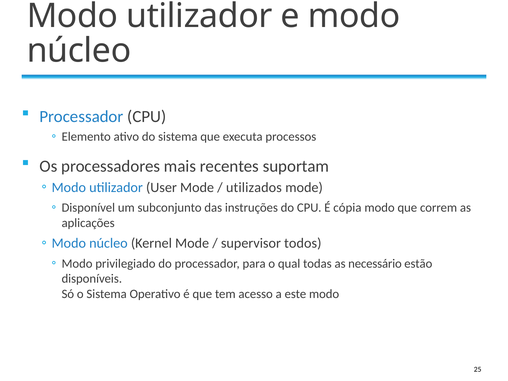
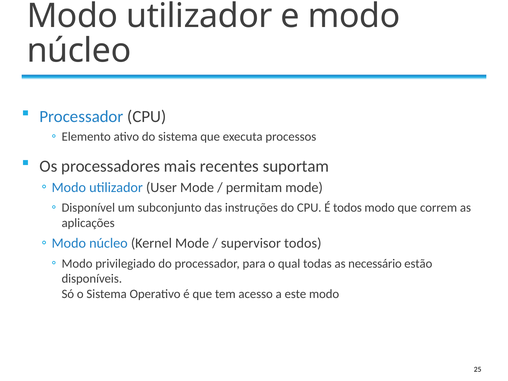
utilizados: utilizados -> permitam
É cópia: cópia -> todos
